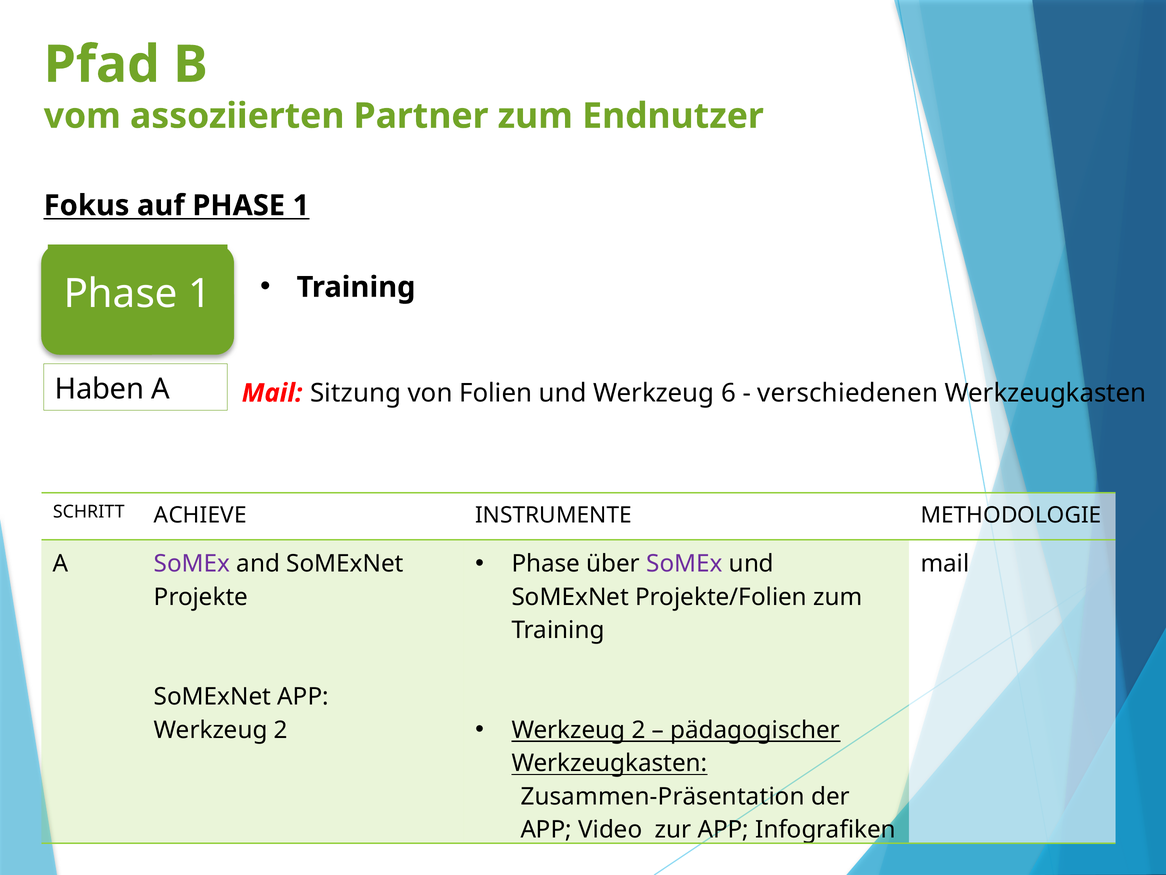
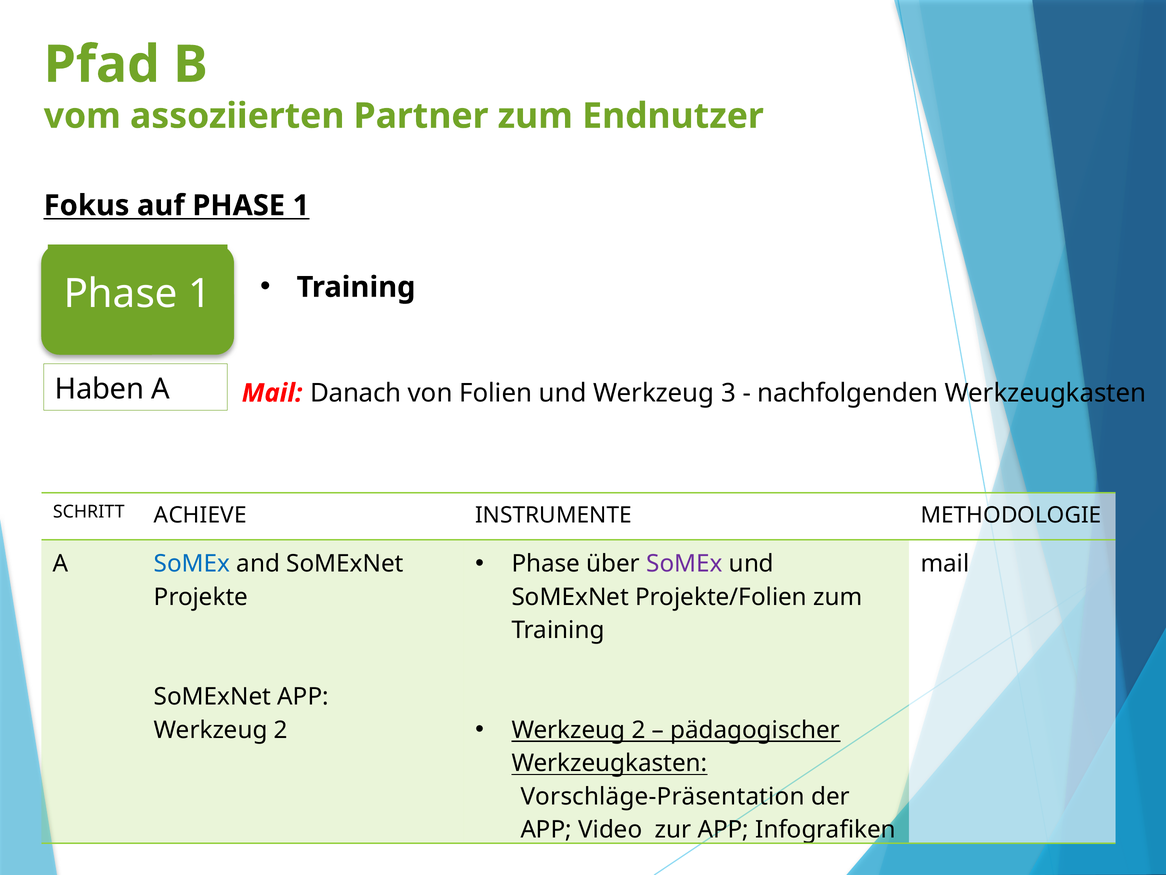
Sitzung: Sitzung -> Danach
6: 6 -> 3
verschiedenen: verschiedenen -> nachfolgenden
SoMEx at (192, 563) colour: purple -> blue
Zusammen-Präsentation: Zusammen-Präsentation -> Vorschläge-Präsentation
